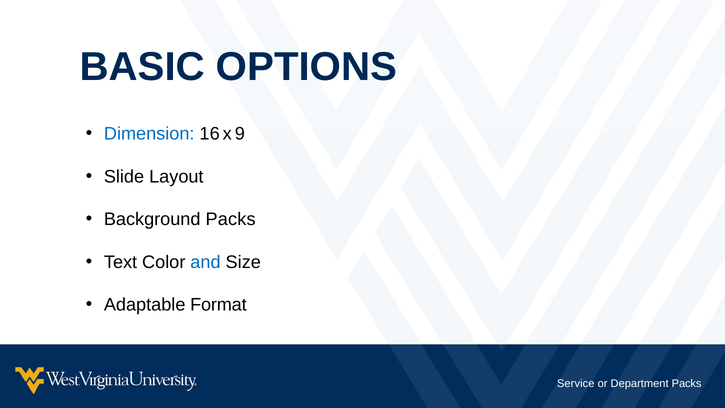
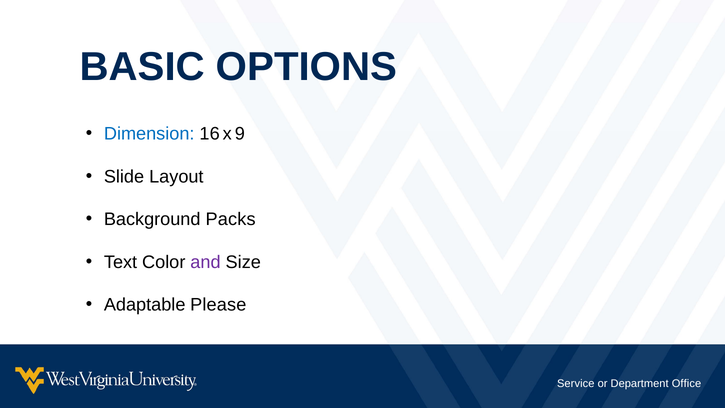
and colour: blue -> purple
Format: Format -> Please
Department Packs: Packs -> Office
